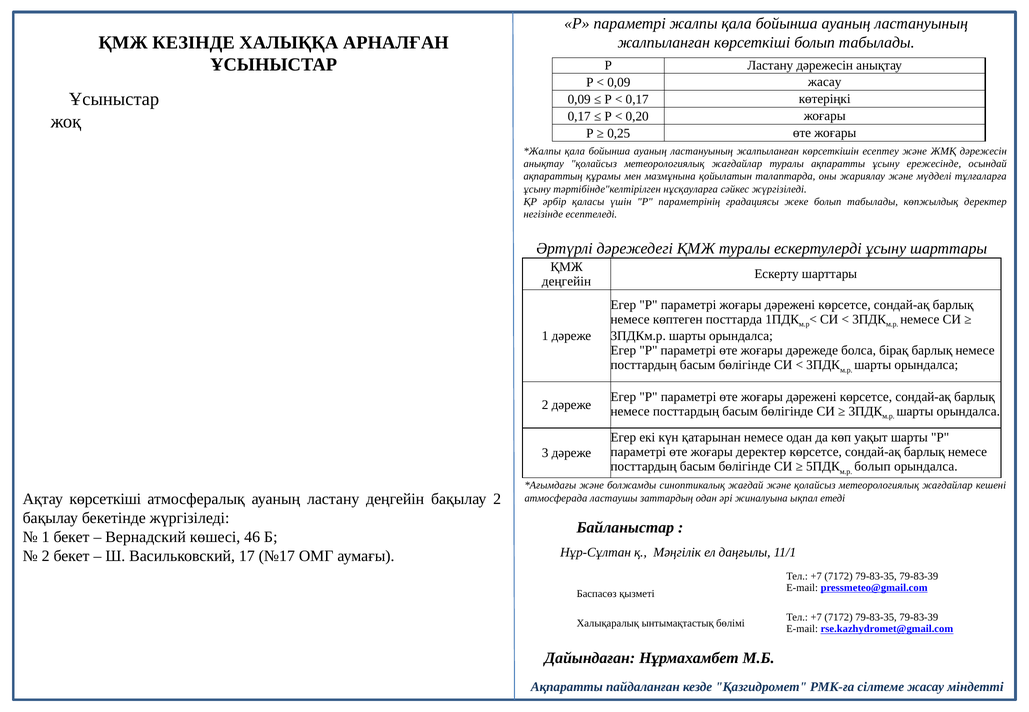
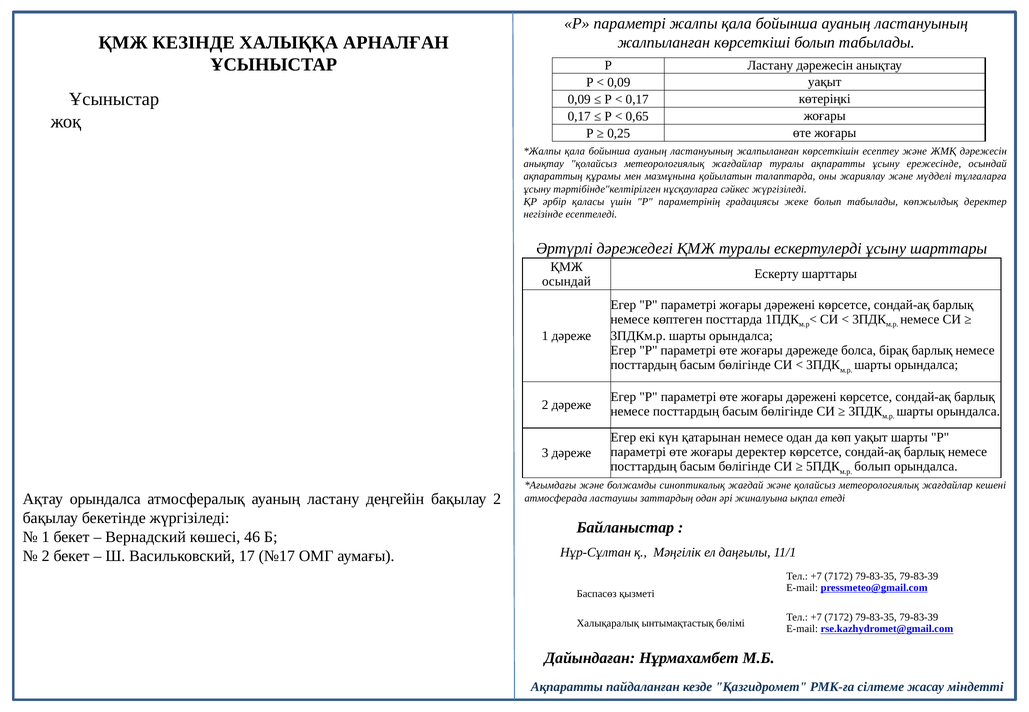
0,09 жасау: жасау -> уақыт
0,20: 0,20 -> 0,65
деңгейін at (567, 281): деңгейін -> осындай
Ақтау көрсеткіші: көрсеткіші -> орындалса
